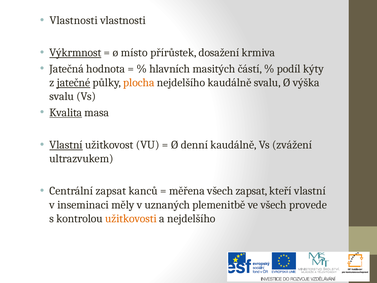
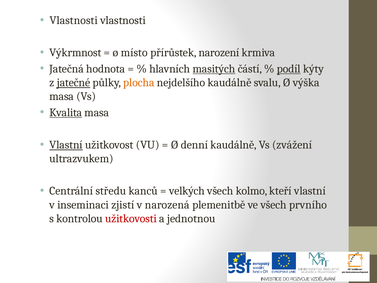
Výkrmnost underline: present -> none
dosažení: dosažení -> narození
masitých underline: none -> present
podíl underline: none -> present
svalu at (62, 96): svalu -> masa
Centrální zapsat: zapsat -> středu
měřena: měřena -> velkých
všech zapsat: zapsat -> kolmo
měly: měly -> zjistí
uznaných: uznaných -> narozená
provede: provede -> prvního
užitkovosti colour: orange -> red
a nejdelšího: nejdelšího -> jednotnou
